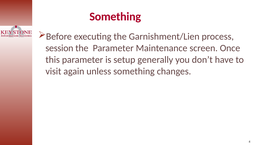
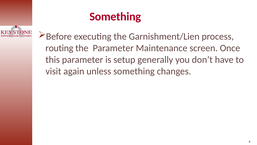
session: session -> routing
